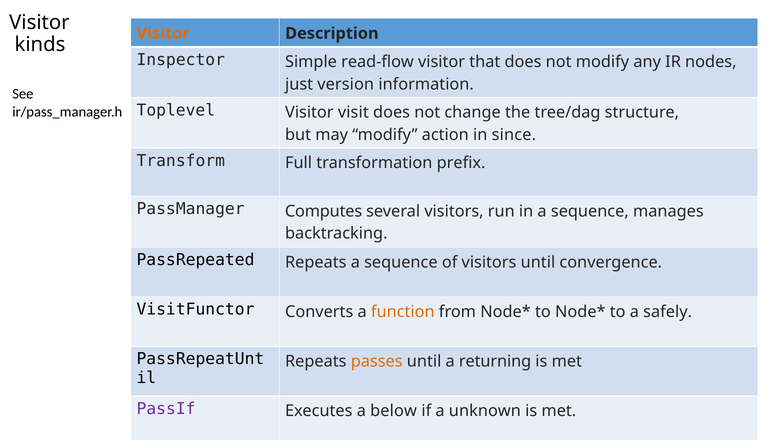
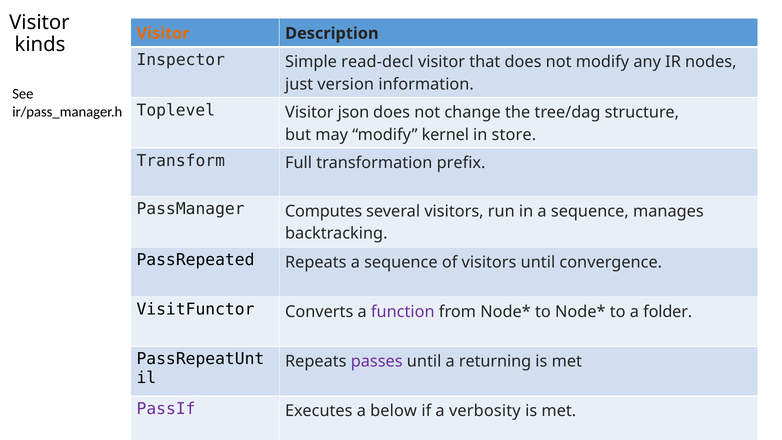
read-flow: read-flow -> read-decl
visit: visit -> json
action: action -> kernel
since: since -> store
function colour: orange -> purple
safely: safely -> folder
passes colour: orange -> purple
unknown: unknown -> verbosity
